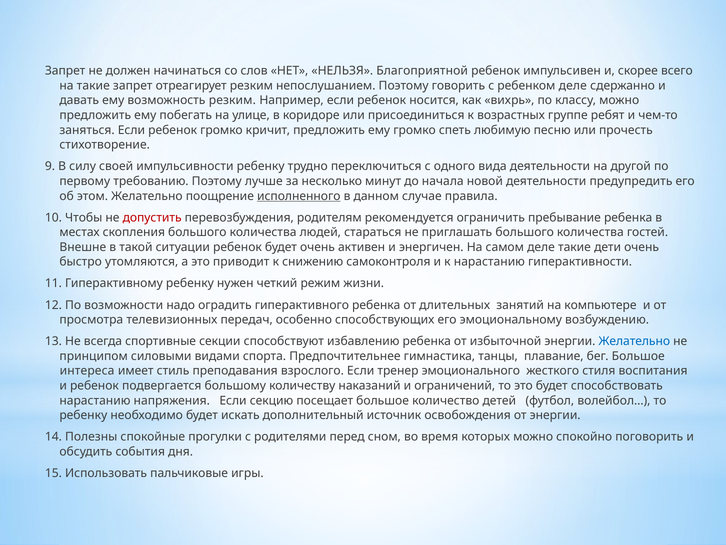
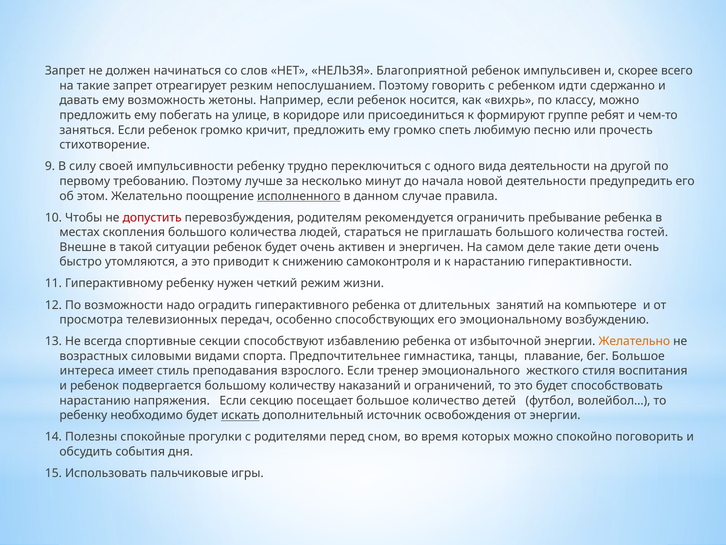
ребенком деле: деле -> идти
возможность резким: резким -> жетоны
возрастных: возрастных -> формируют
Желательно at (634, 341) colour: blue -> orange
принципом: принципом -> возрастных
искать underline: none -> present
